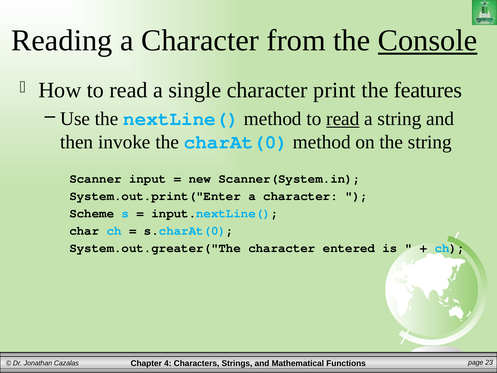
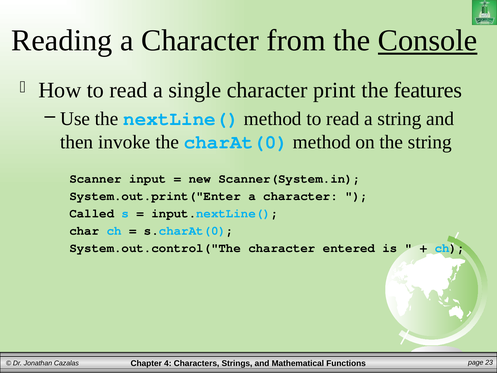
read at (343, 119) underline: present -> none
Scheme: Scheme -> Called
System.out.greater("The: System.out.greater("The -> System.out.control("The
